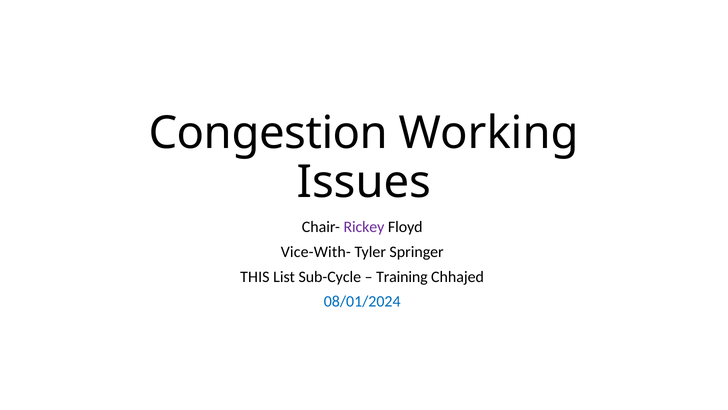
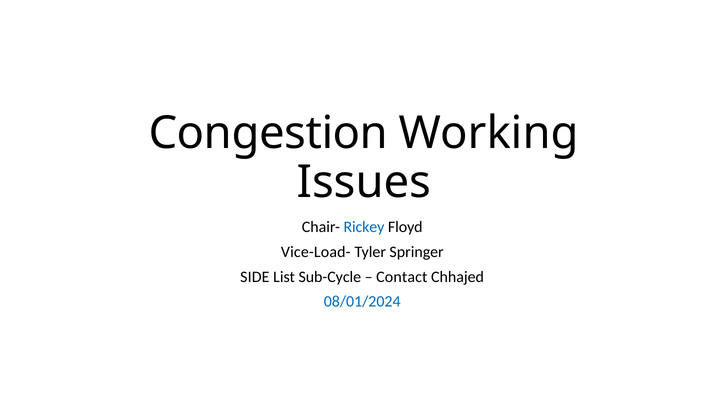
Rickey colour: purple -> blue
Vice-With-: Vice-With- -> Vice-Load-
THIS: THIS -> SIDE
Training: Training -> Contact
